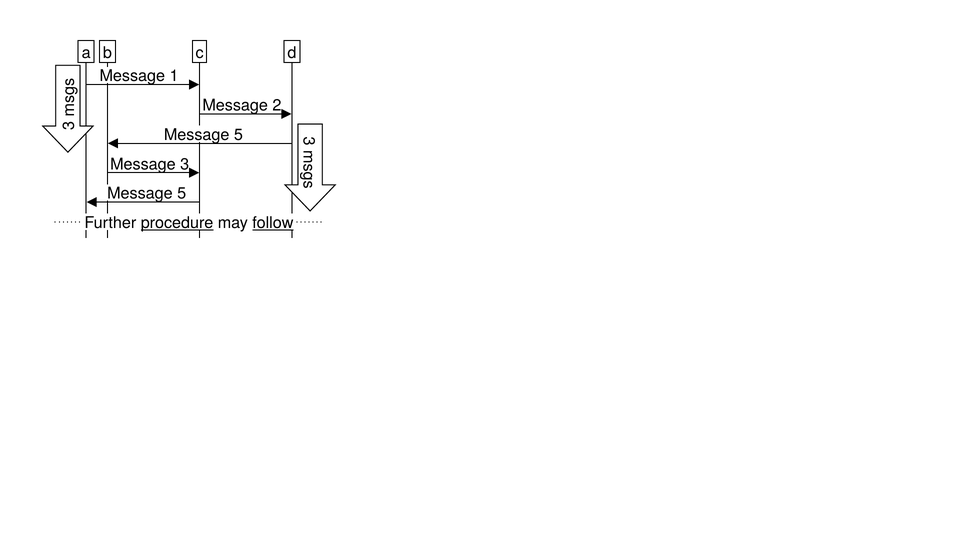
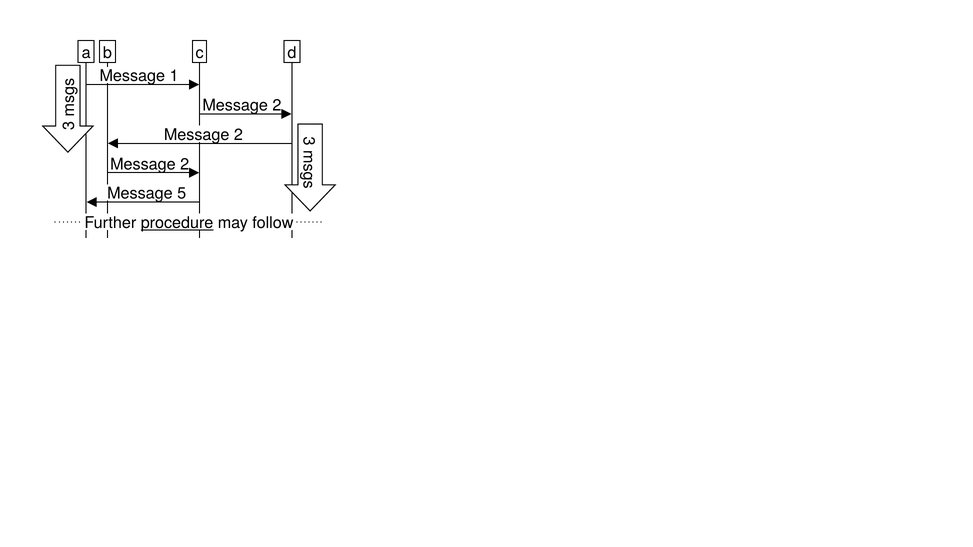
5 at (238, 135): 5 -> 2
3 at (185, 164): 3 -> 2
follow underline: present -> none
